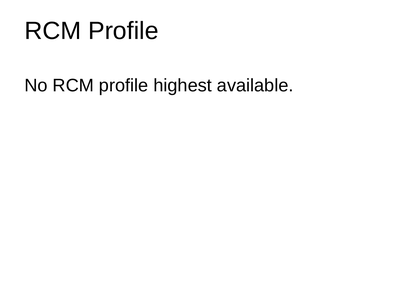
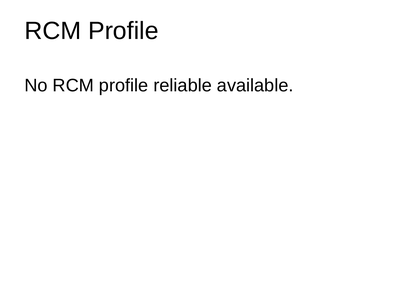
highest: highest -> reliable
